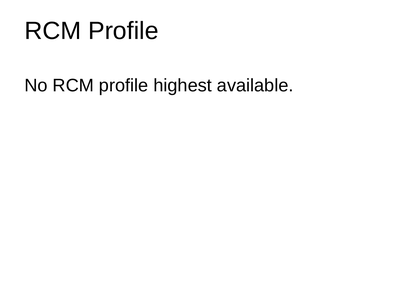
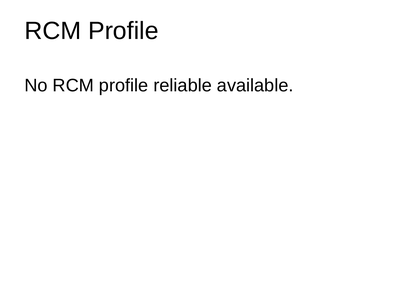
highest: highest -> reliable
